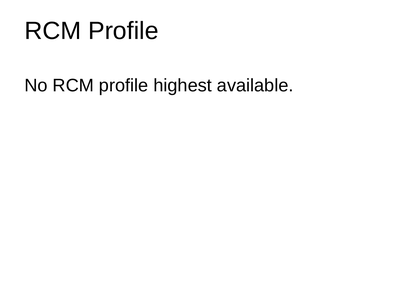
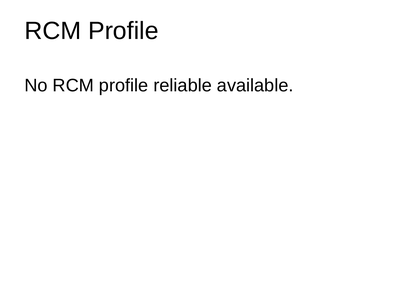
highest: highest -> reliable
